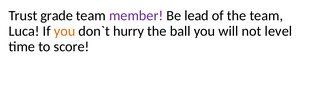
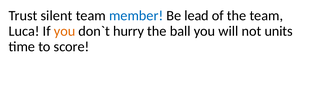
grade: grade -> silent
member colour: purple -> blue
level: level -> units
